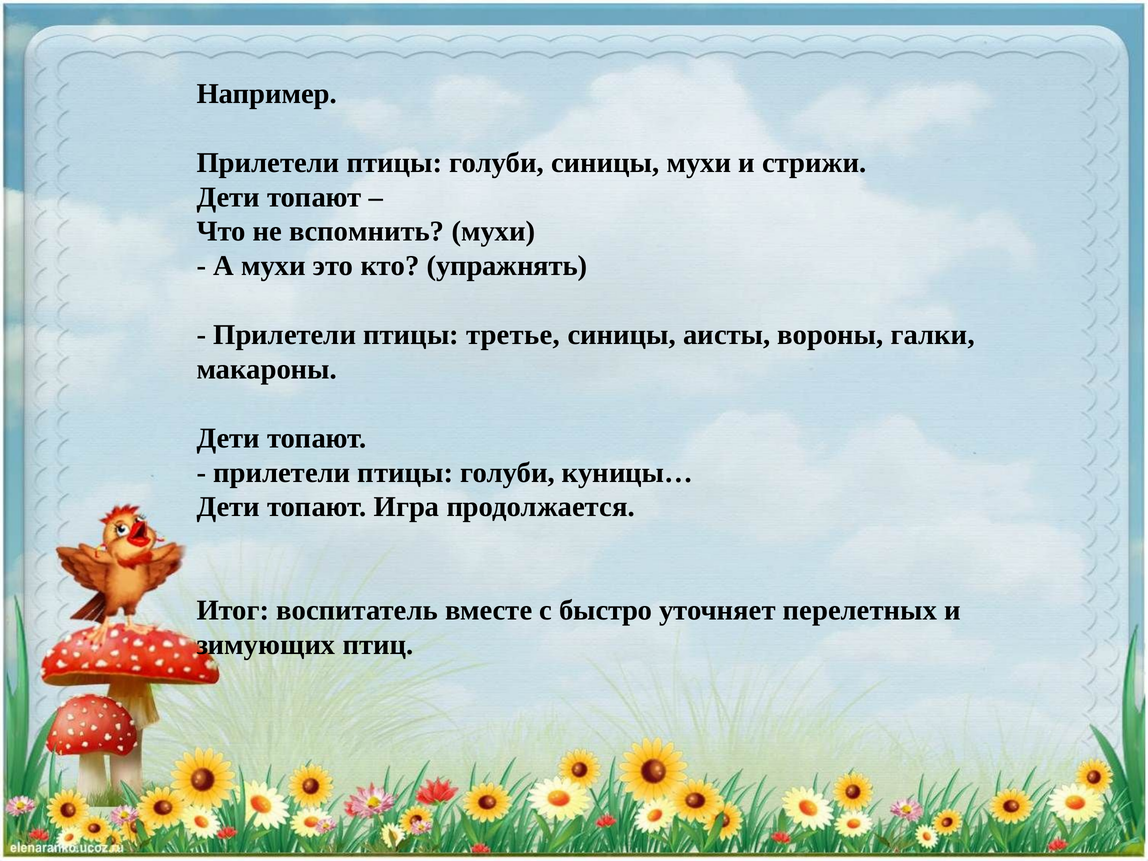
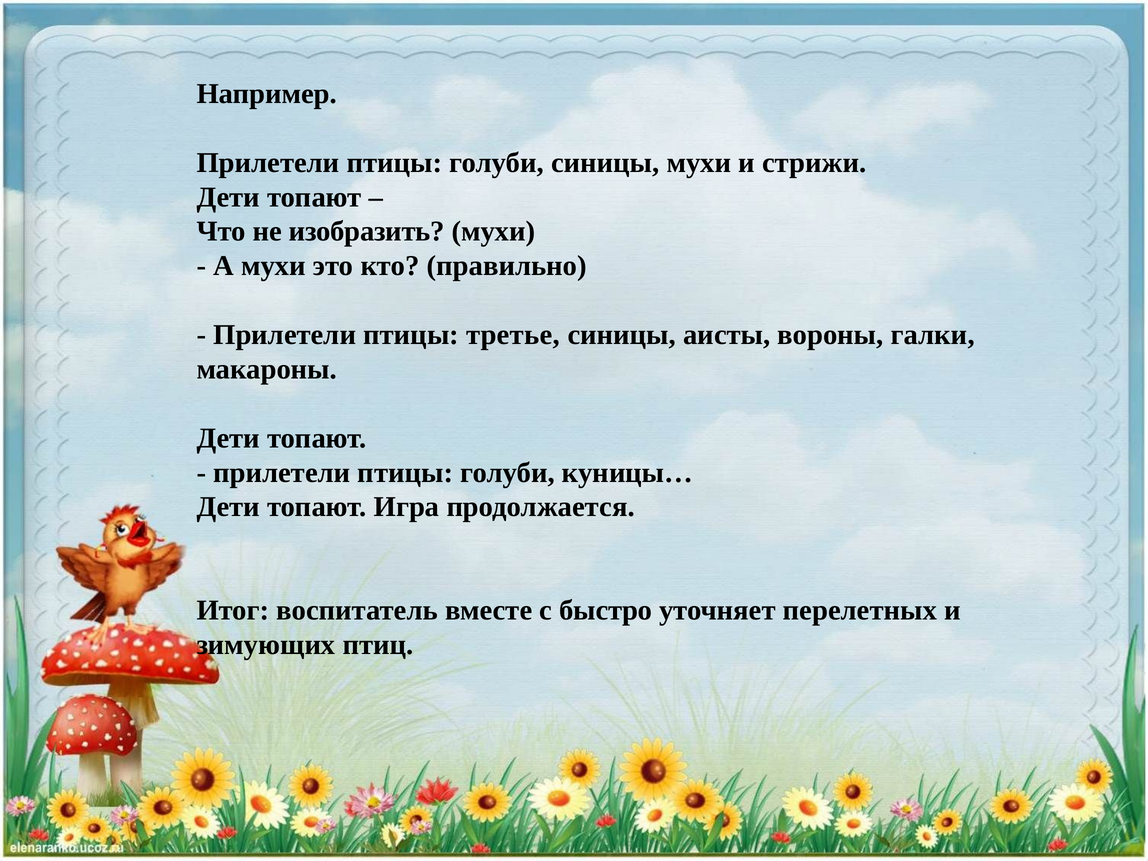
вспомнить: вспомнить -> изобразить
упражнять: упражнять -> правильно
